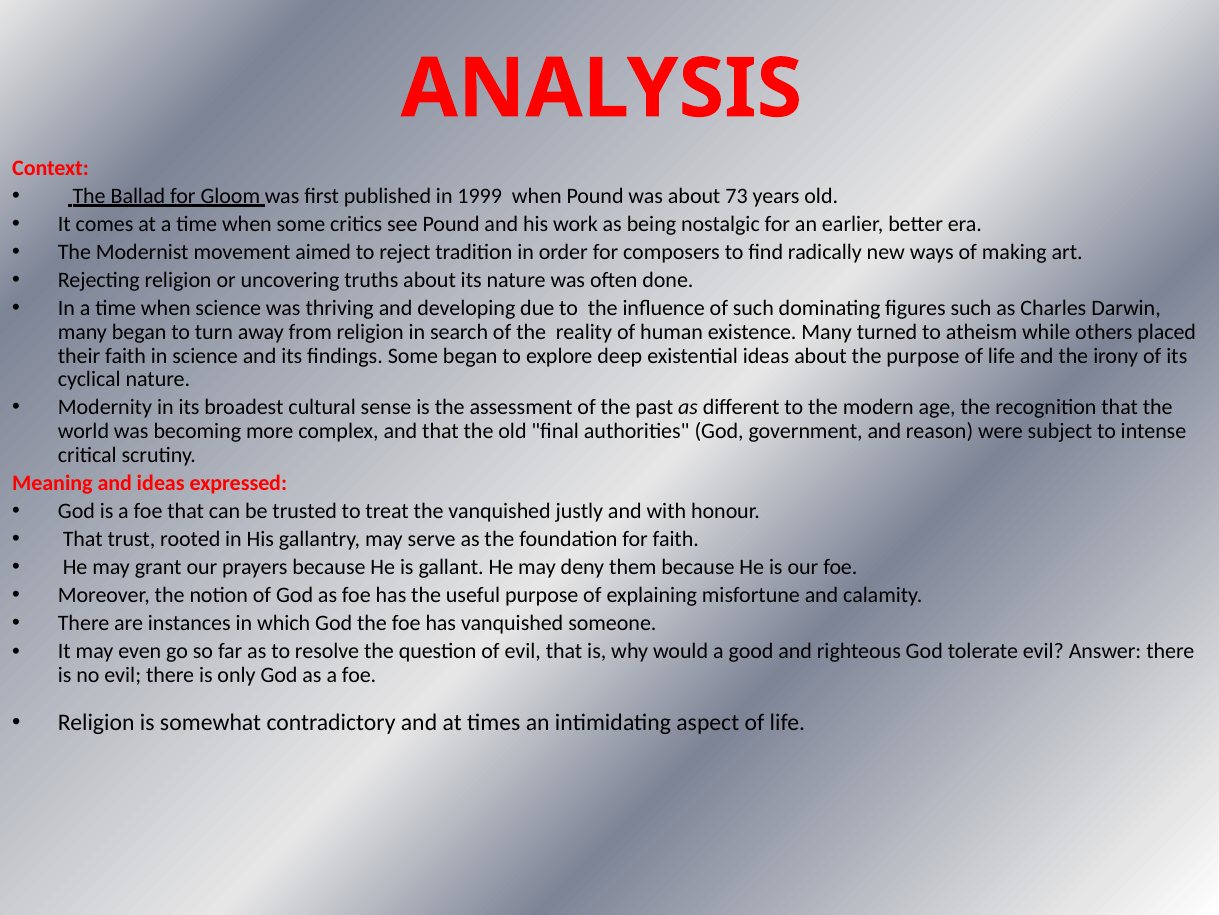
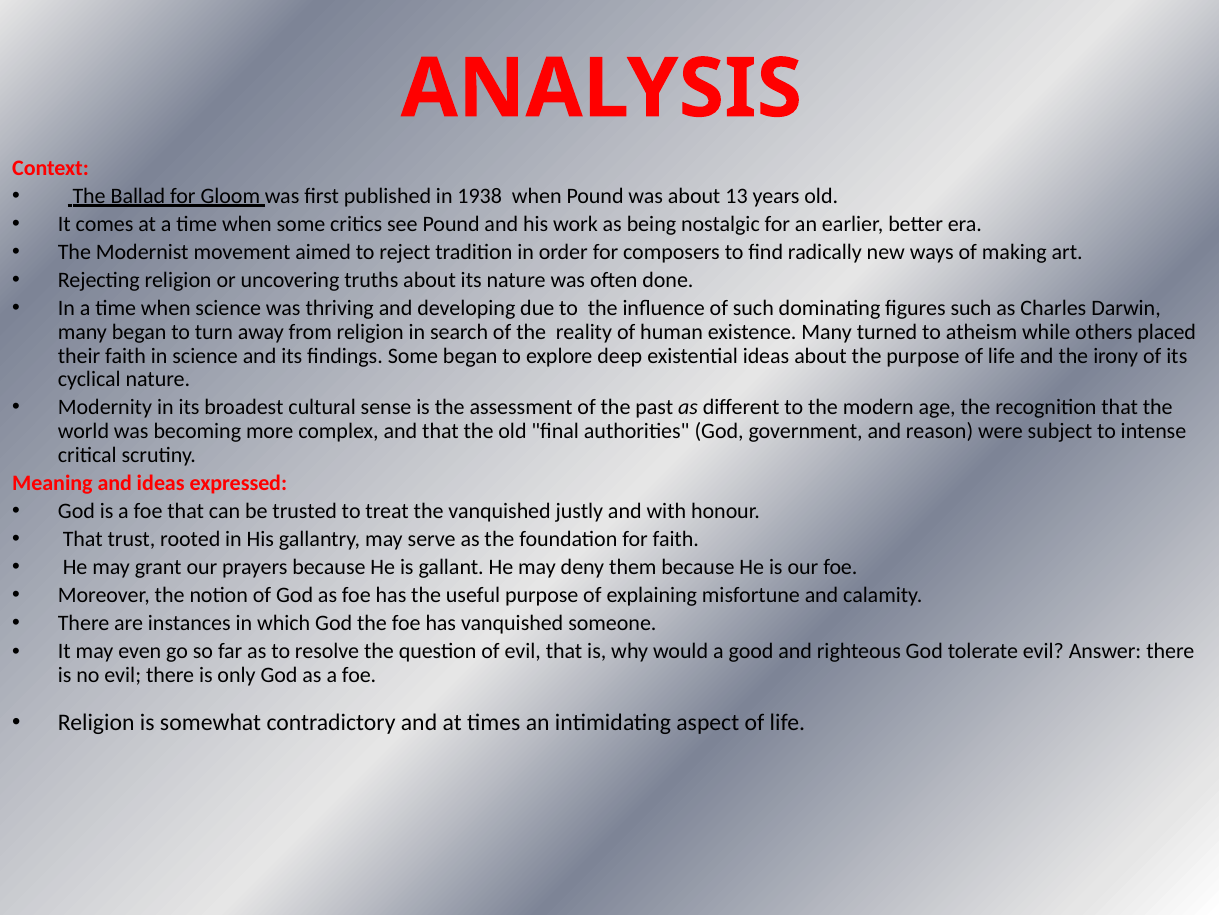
1999: 1999 -> 1938
73: 73 -> 13
